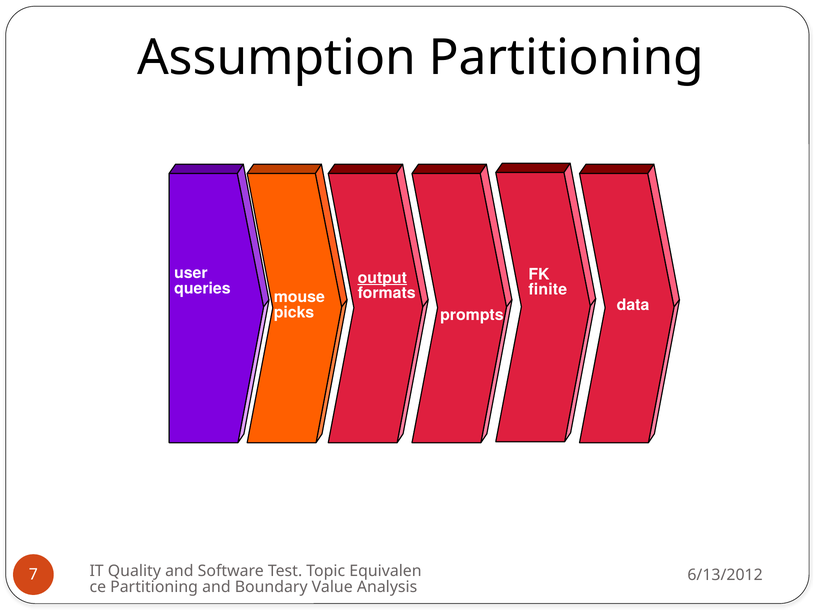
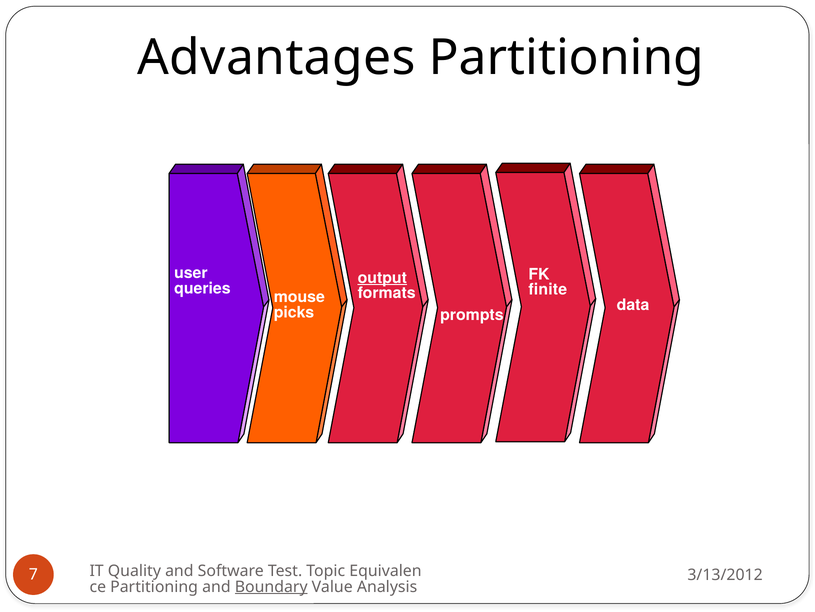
Assumption: Assumption -> Advantages
6/13/2012: 6/13/2012 -> 3/13/2012
Boundary underline: none -> present
